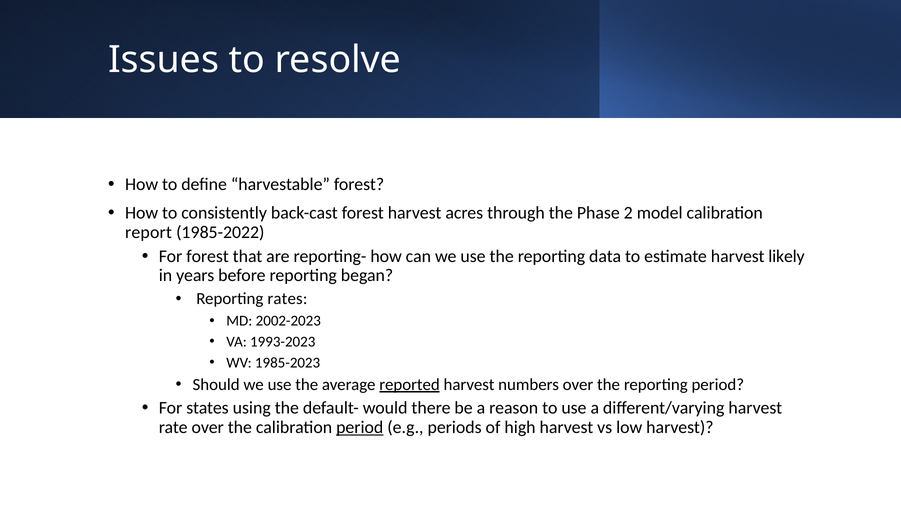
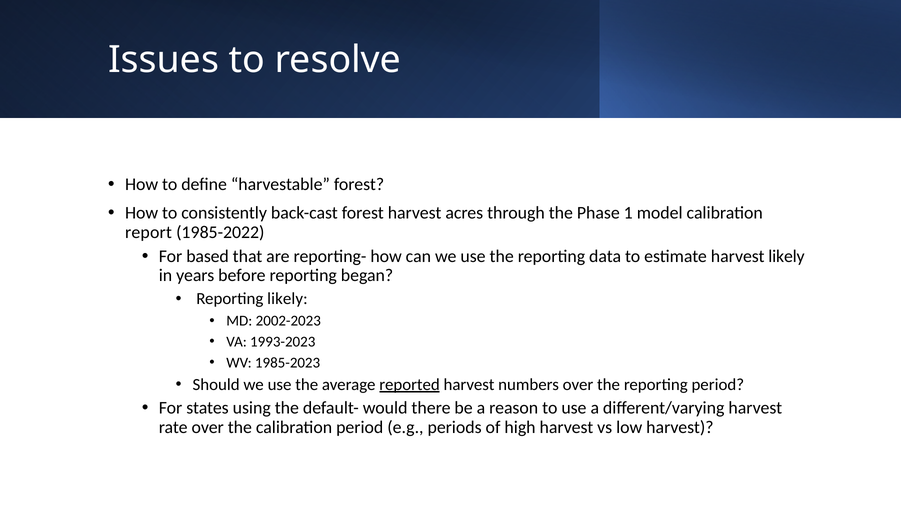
2: 2 -> 1
For forest: forest -> based
Reporting rates: rates -> likely
period at (360, 427) underline: present -> none
